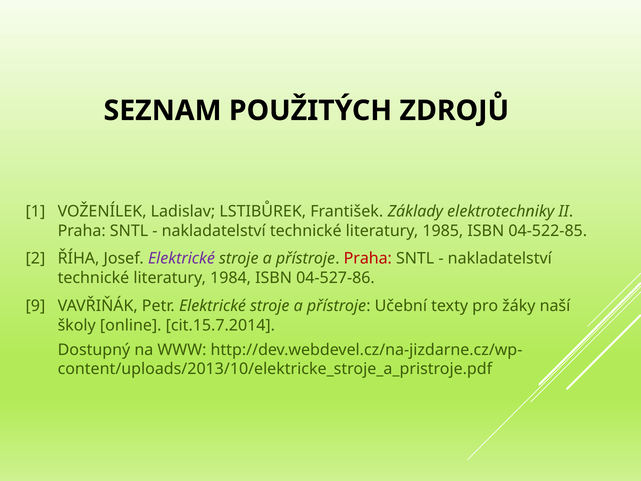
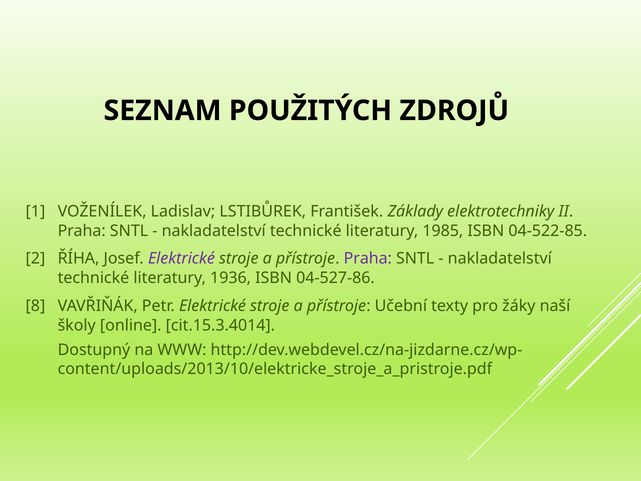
Praha at (368, 259) colour: red -> purple
1984: 1984 -> 1936
9: 9 -> 8
cit.15.7.2014: cit.15.7.2014 -> cit.15.3.4014
